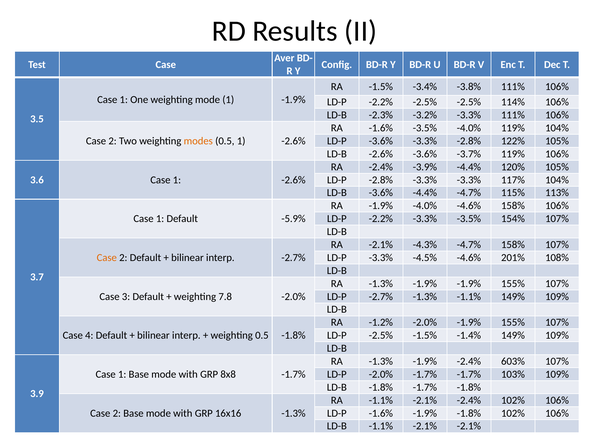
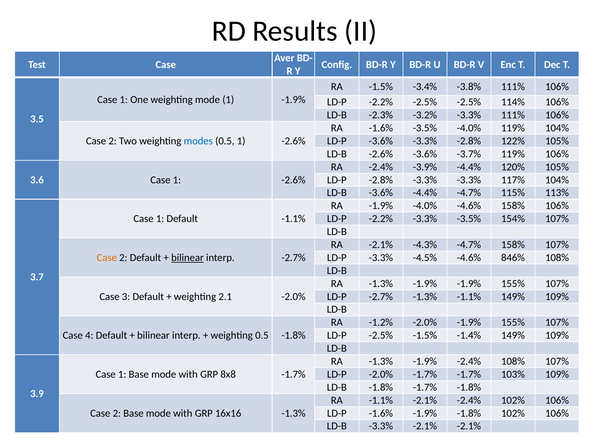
modes colour: orange -> blue
Default -5.9%: -5.9% -> -1.1%
bilinear at (187, 258) underline: none -> present
201%: 201% -> 846%
7.8: 7.8 -> 2.1
-2.4% 603%: 603% -> 108%
LD-B -1.1%: -1.1% -> -3.3%
